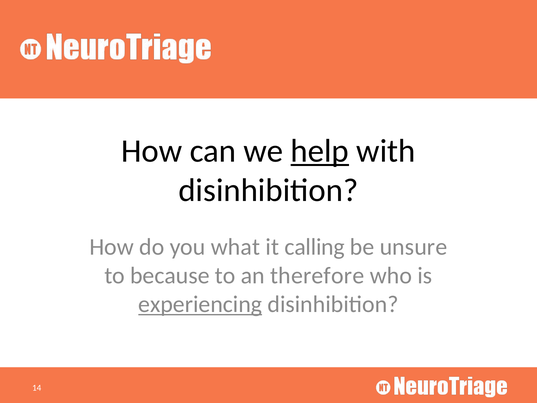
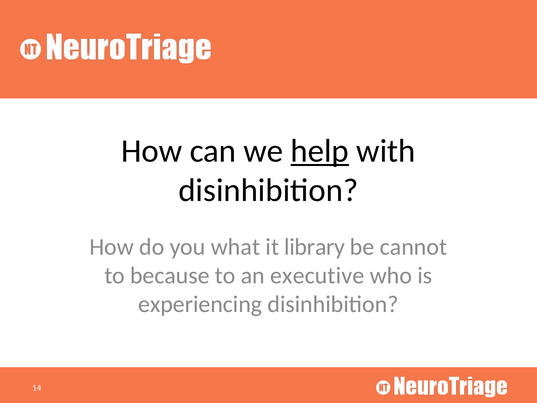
calling: calling -> library
unsure: unsure -> cannot
therefore: therefore -> executive
experiencing underline: present -> none
